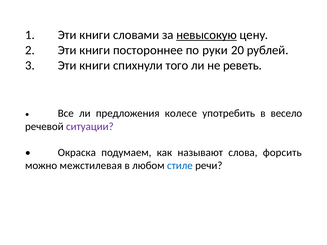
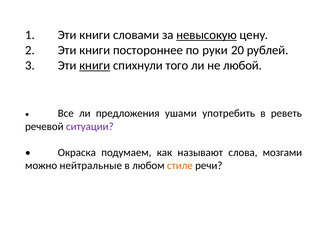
книги at (95, 65) underline: none -> present
реветь: реветь -> любой
колесе: колесе -> ушами
весело: весело -> реветь
форсить: форсить -> мозгами
межстилевая: межстилевая -> нейтральные
стиле colour: blue -> orange
